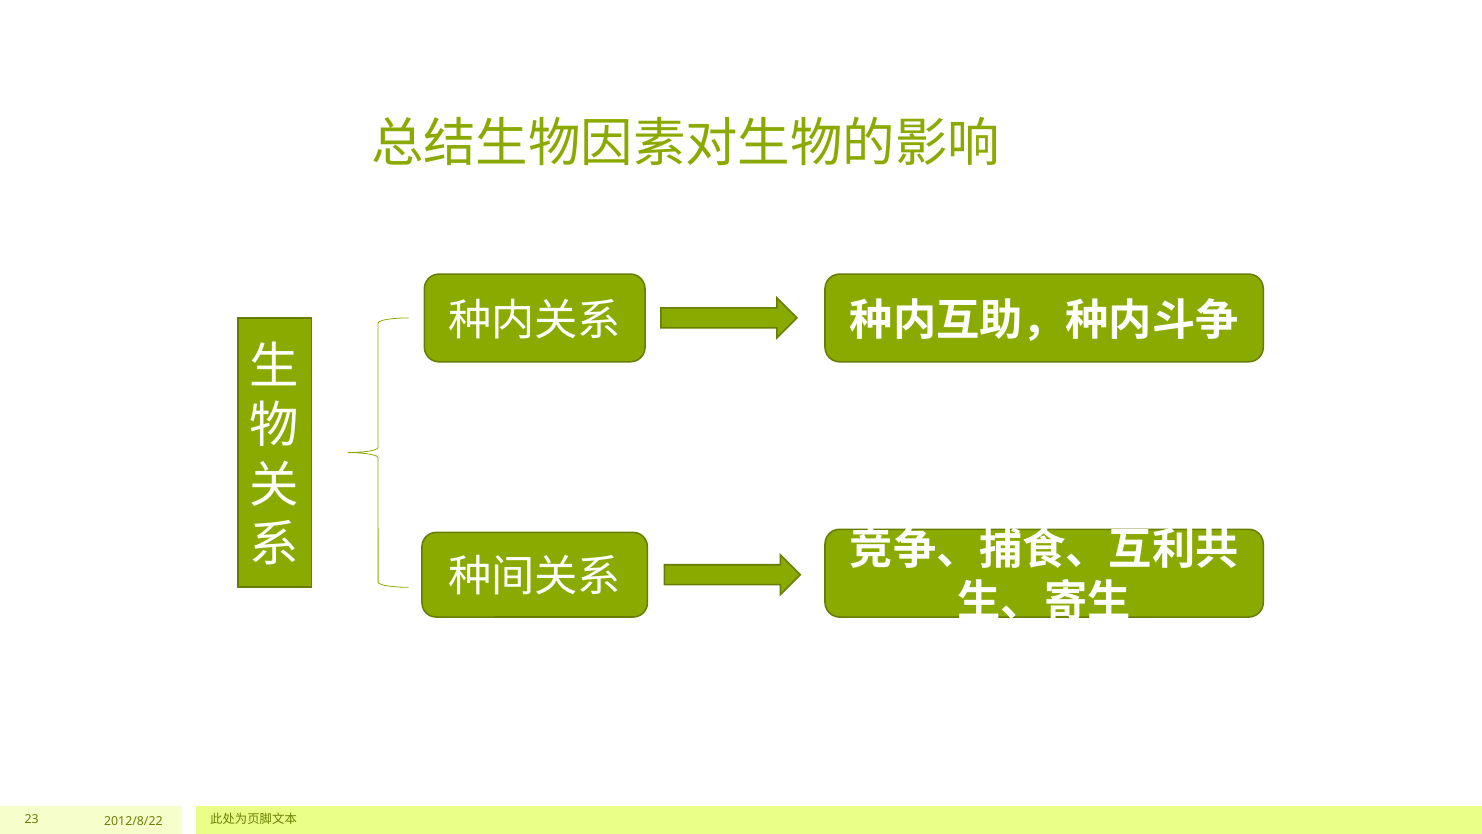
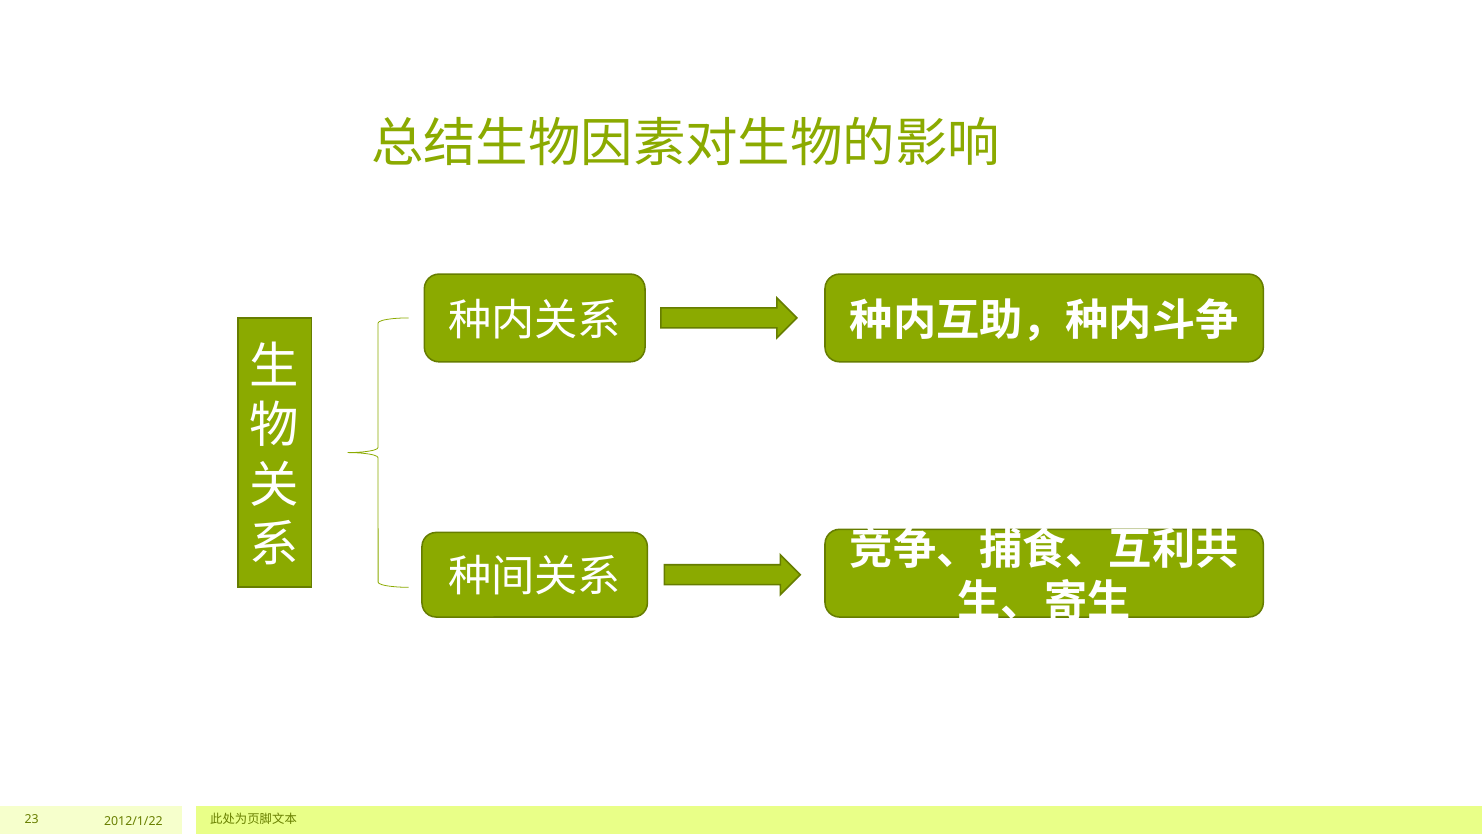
2012/8/22: 2012/8/22 -> 2012/1/22
